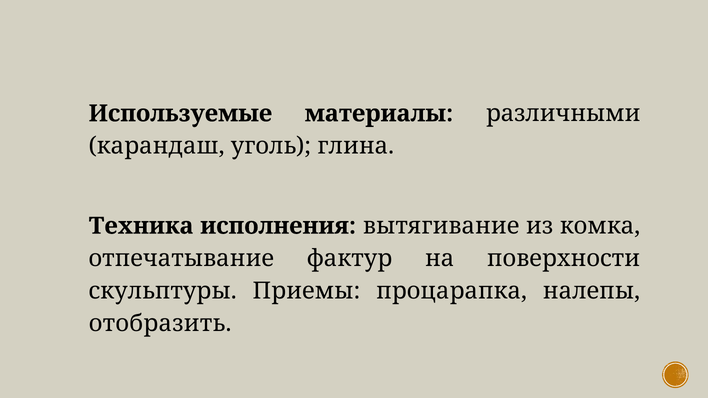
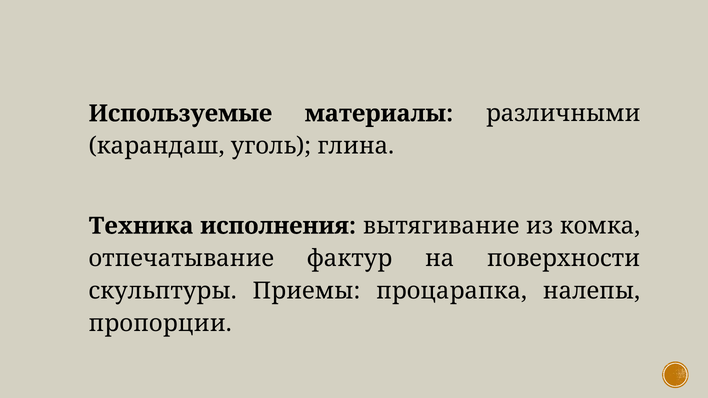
отобразить: отобразить -> пропорции
